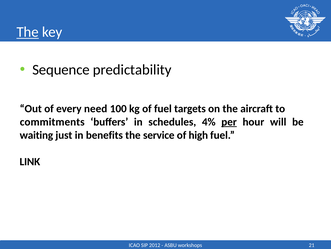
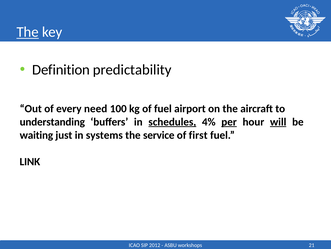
Sequence: Sequence -> Definition
targets: targets -> airport
commitments: commitments -> understanding
schedules underline: none -> present
will underline: none -> present
benefits: benefits -> systems
high: high -> first
